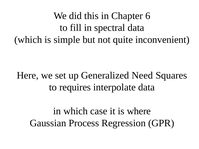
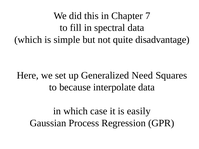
6: 6 -> 7
inconvenient: inconvenient -> disadvantage
requires: requires -> because
where: where -> easily
